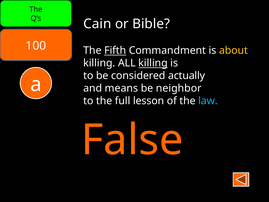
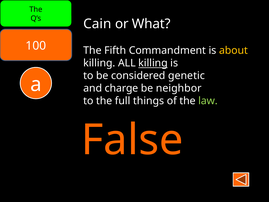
Bible: Bible -> What
Fifth underline: present -> none
actually: actually -> genetic
means: means -> charge
lesson: lesson -> things
law colour: light blue -> light green
